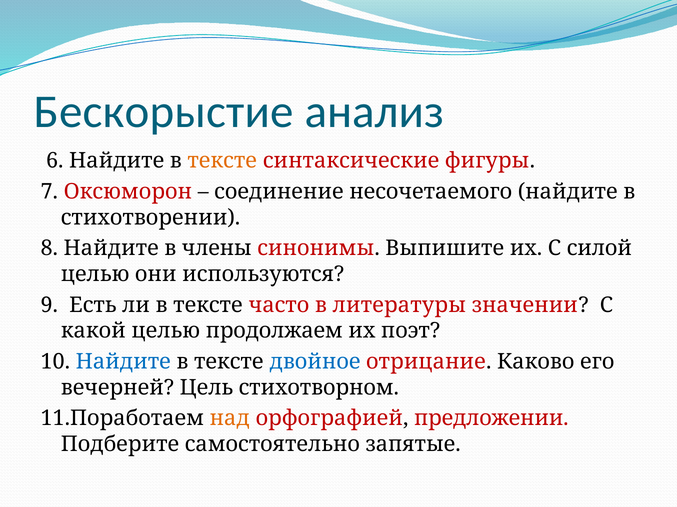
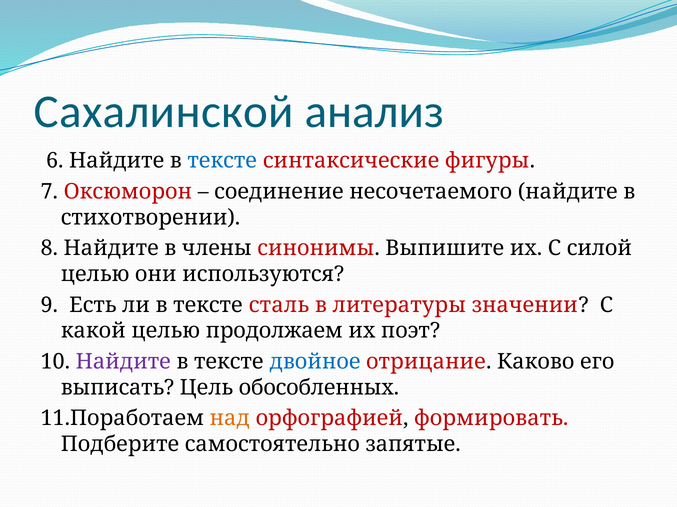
Бескорыстие: Бескорыстие -> Сахалинской
тексте at (222, 161) colour: orange -> blue
часто: часто -> сталь
Найдите at (123, 362) colour: blue -> purple
вечерней: вечерней -> выписать
стихотворном: стихотворном -> обособленных
предложении: предложении -> формировать
